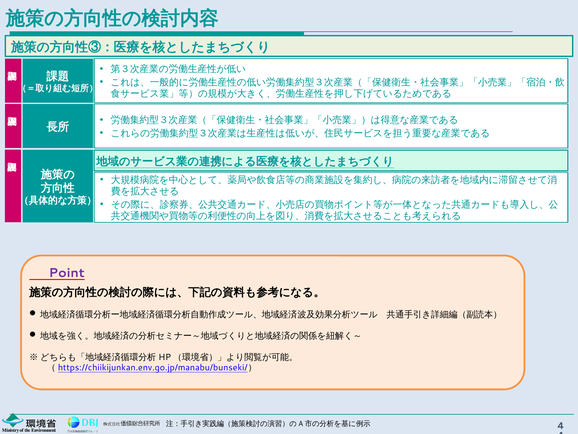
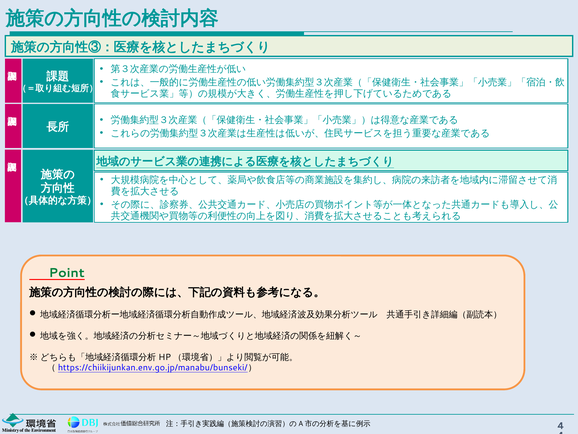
Point colour: purple -> green
